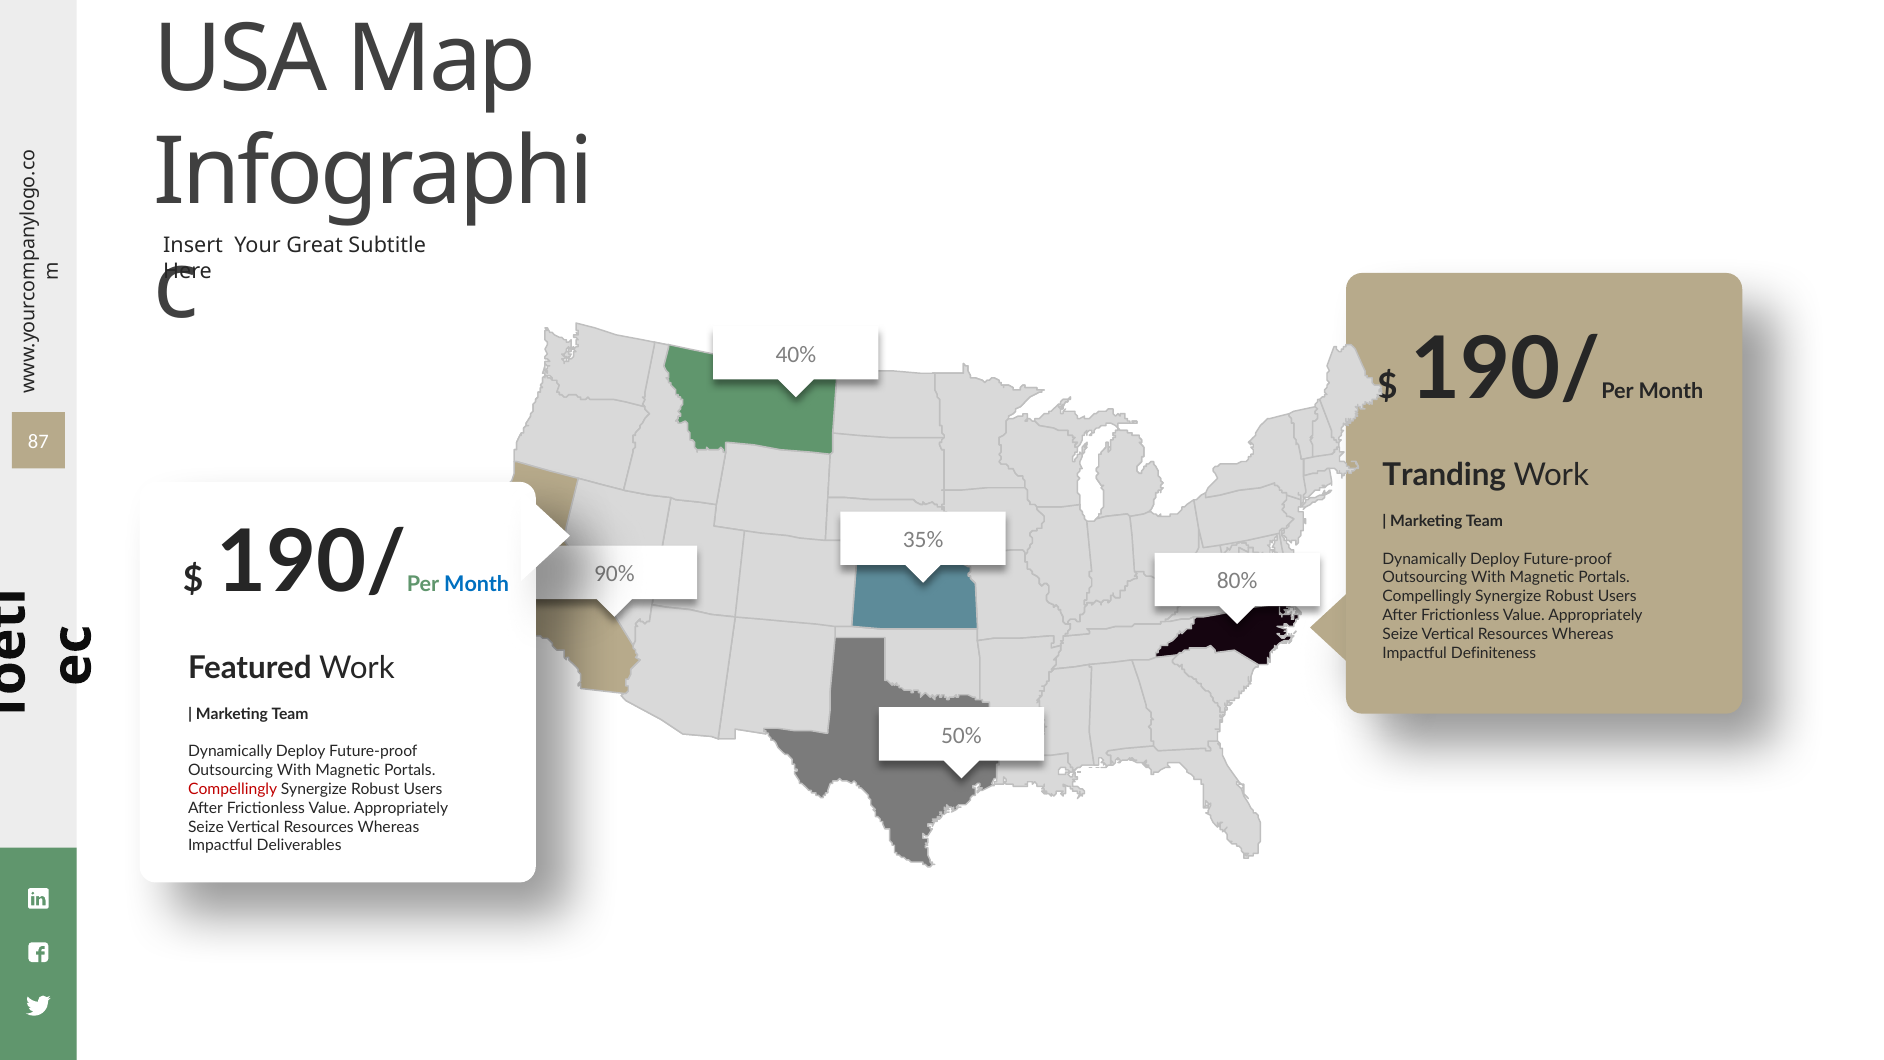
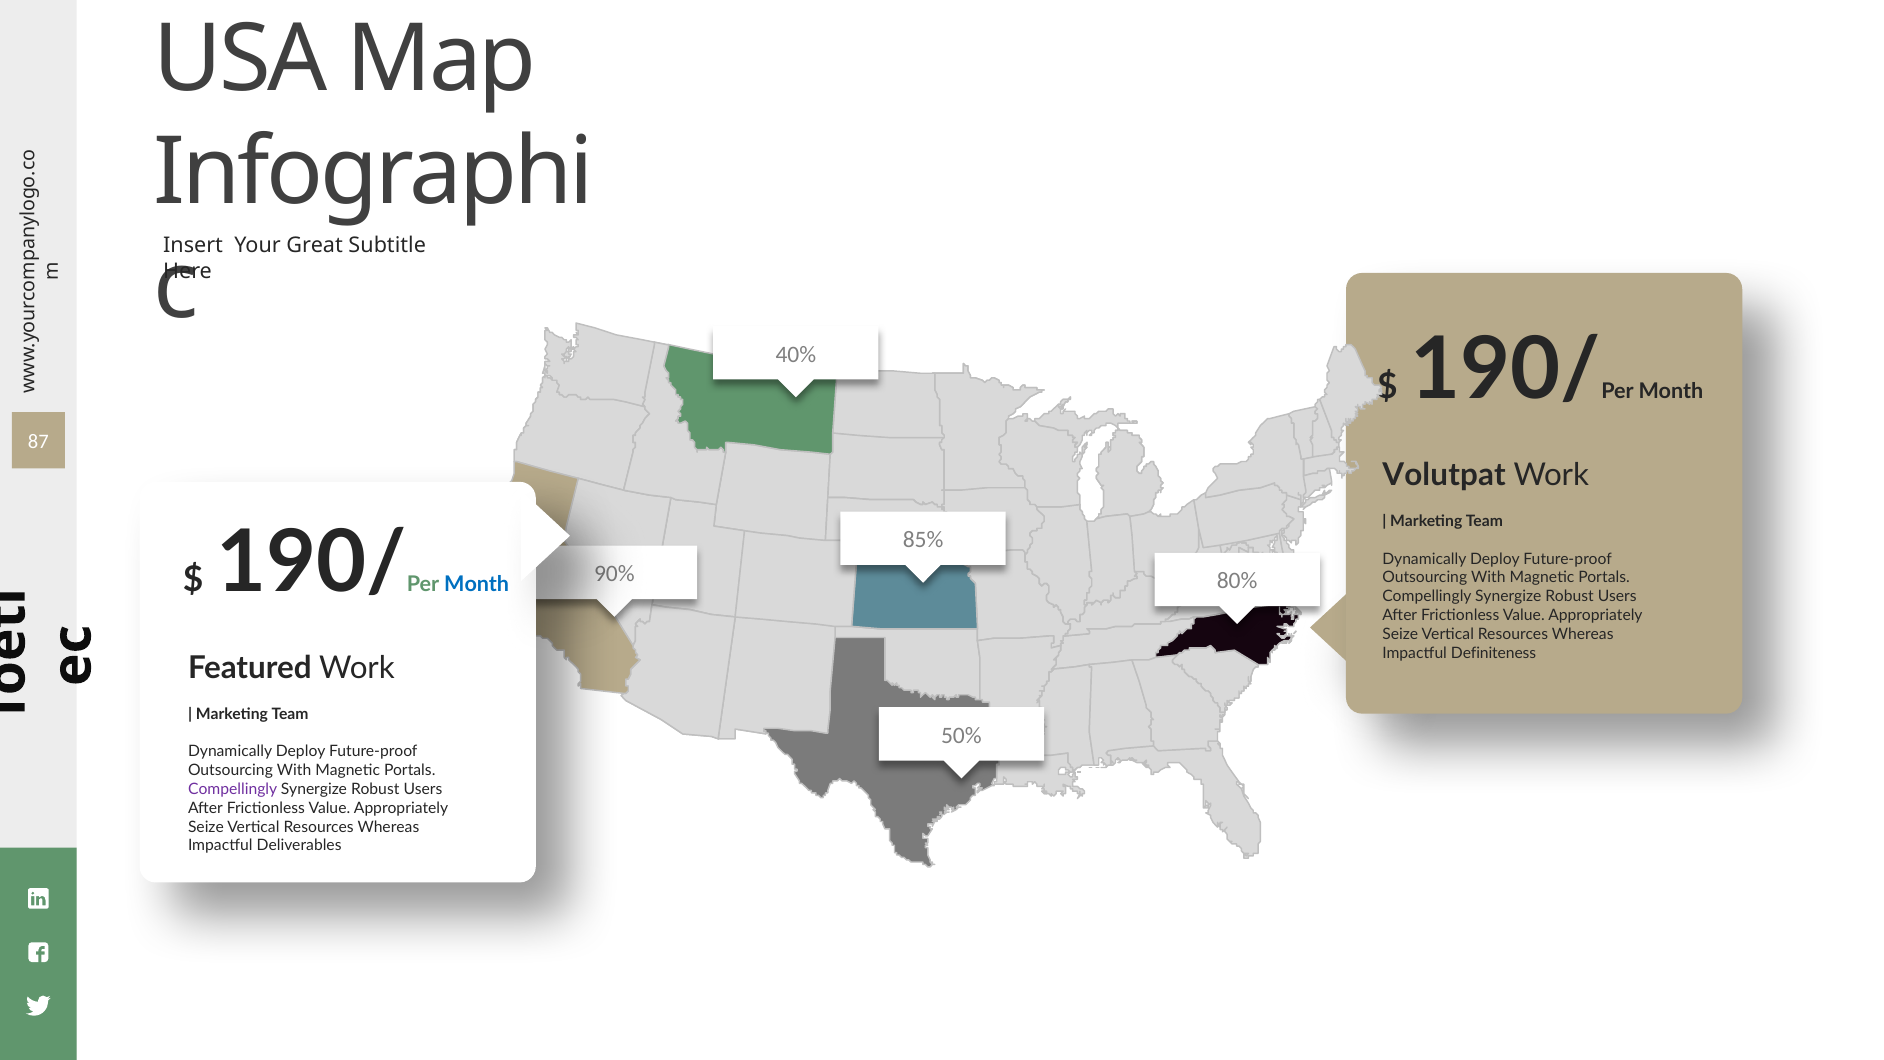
Tranding: Tranding -> Volutpat
35%: 35% -> 85%
Compellingly at (233, 789) colour: red -> purple
